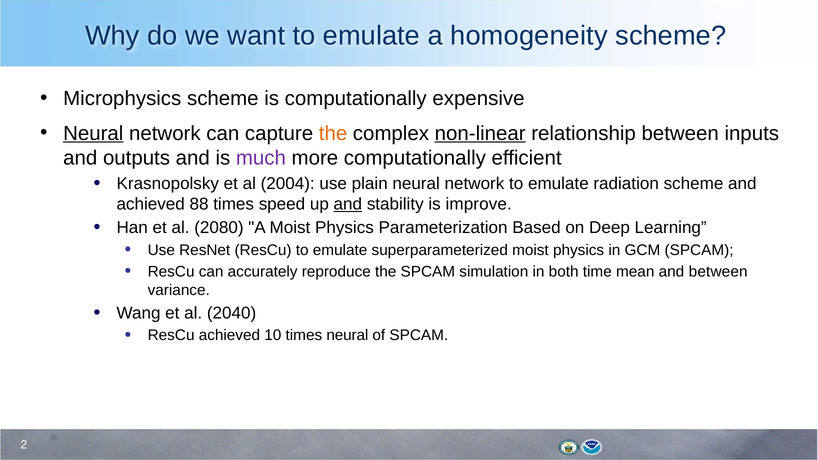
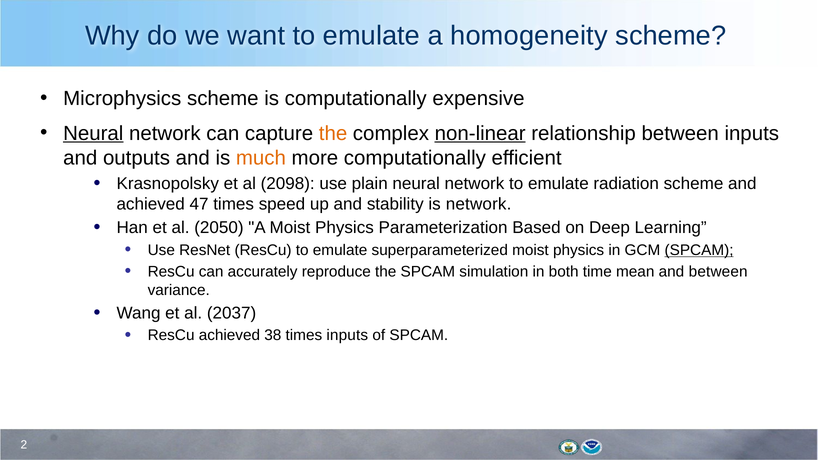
much colour: purple -> orange
2004: 2004 -> 2098
88: 88 -> 47
and at (348, 204) underline: present -> none
is improve: improve -> network
2080: 2080 -> 2050
SPCAM at (699, 250) underline: none -> present
2040: 2040 -> 2037
10: 10 -> 38
times neural: neural -> inputs
